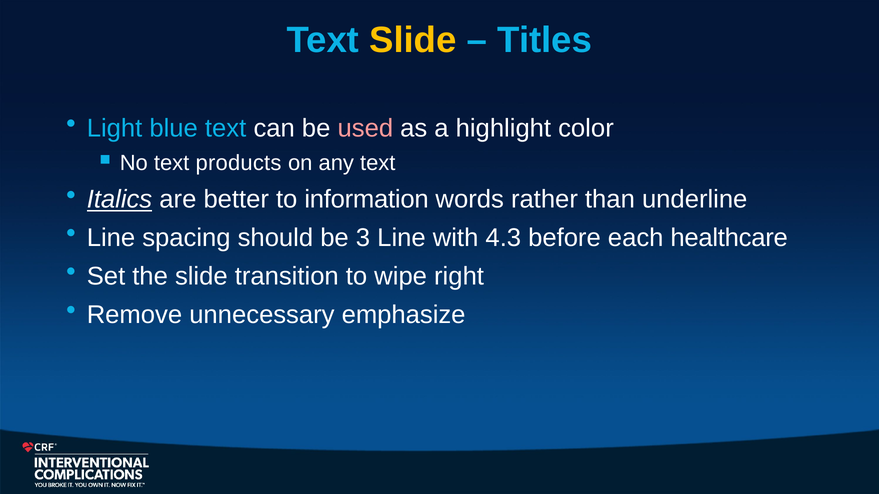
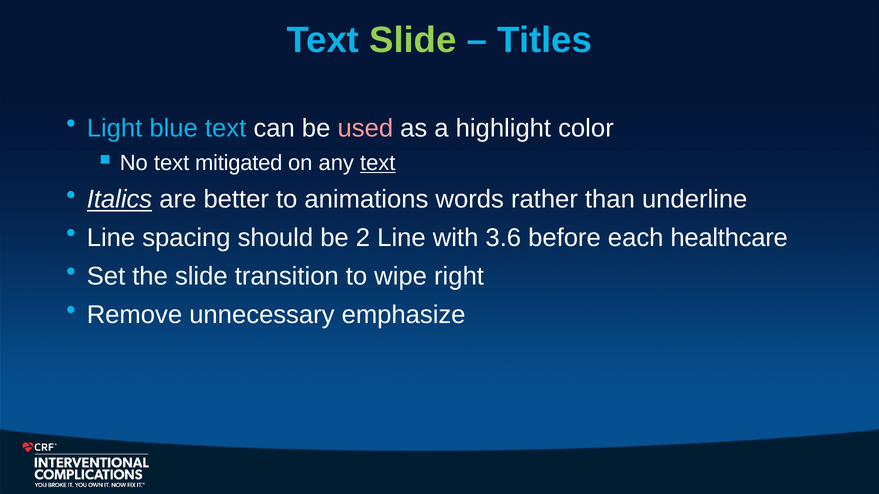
Slide at (413, 40) colour: yellow -> light green
products: products -> mitigated
text at (378, 163) underline: none -> present
information: information -> animations
3: 3 -> 2
4.3: 4.3 -> 3.6
